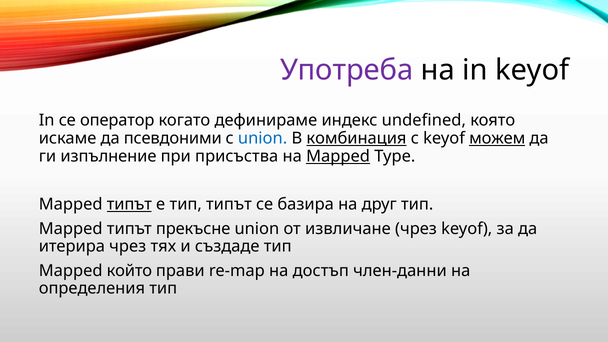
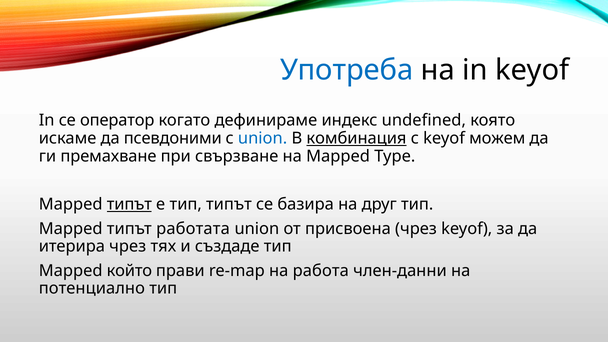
Употреба colour: purple -> blue
можем underline: present -> none
изпълнение: изпълнение -> премахване
присъства: присъства -> свързване
Mapped at (338, 156) underline: present -> none
прекъсне: прекъсне -> работата
извличане: извличане -> присвоена
достъп: достъп -> работа
определения: определения -> потенциално
